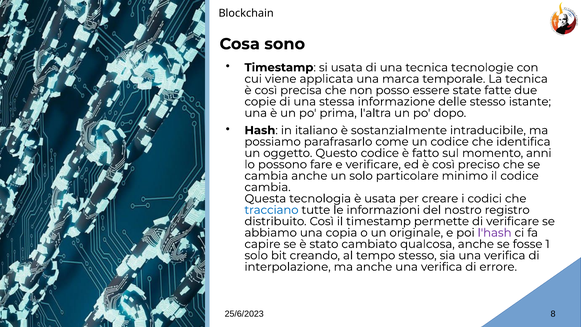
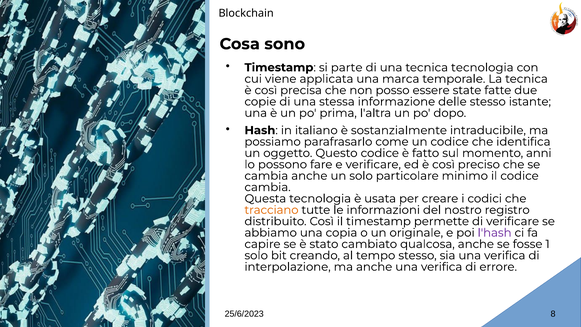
si usata: usata -> parte
tecnica tecnologie: tecnologie -> tecnologia
tracciano colour: blue -> orange
